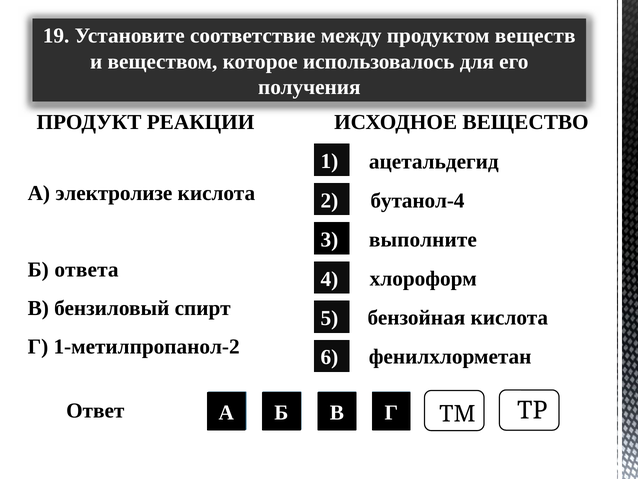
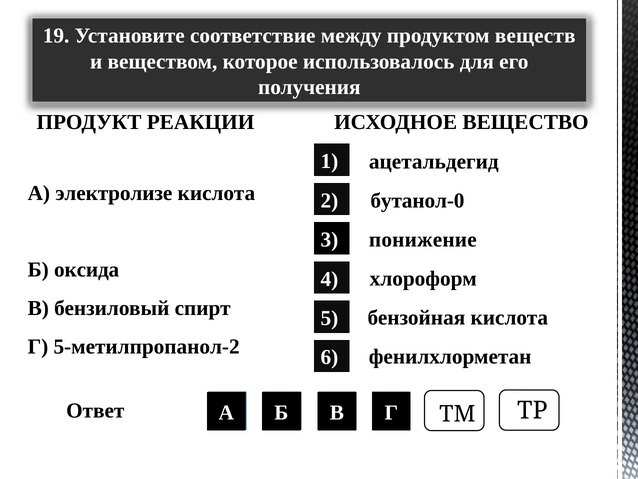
бутанол-4: бутанол-4 -> бутанол-0
выполните: выполните -> понижение
ответа: ответа -> оксида
1-метилпропанол-2: 1-метилпропанол-2 -> 5-метилпропанол-2
